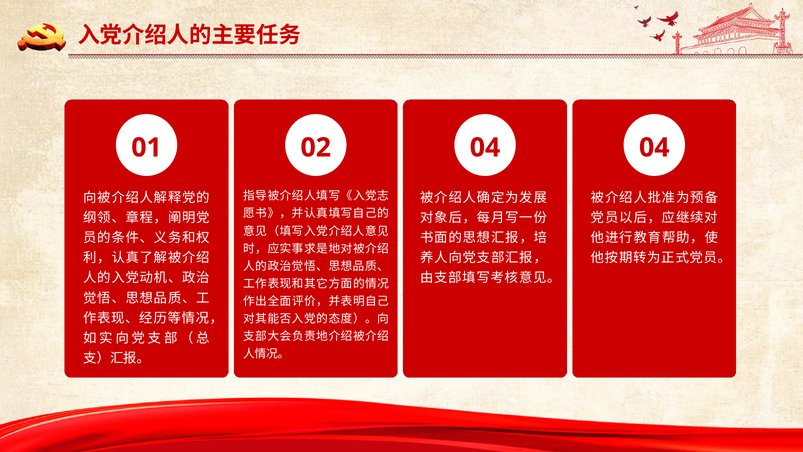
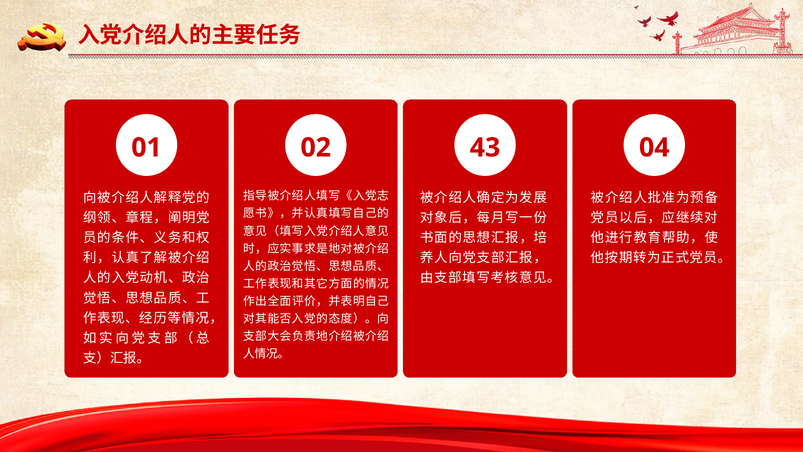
02 04: 04 -> 43
